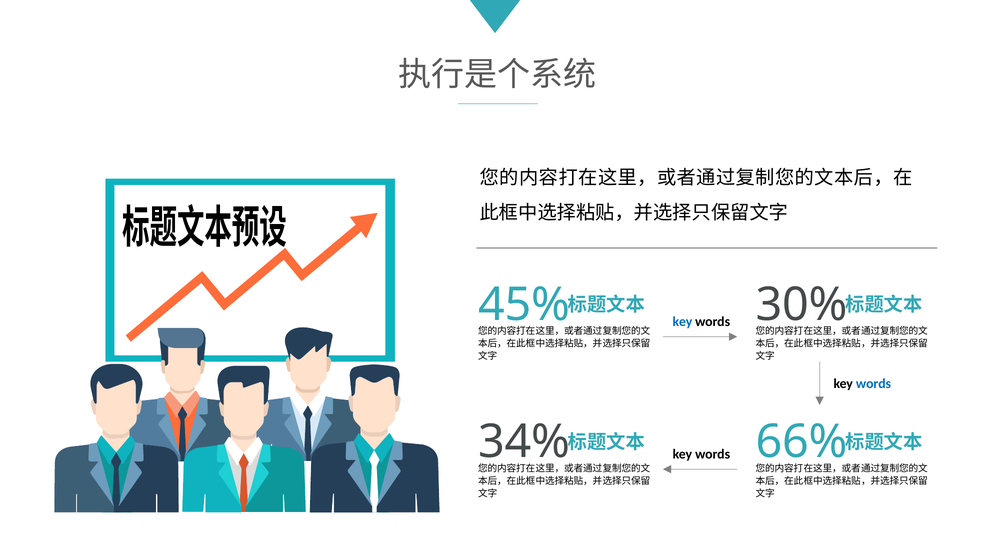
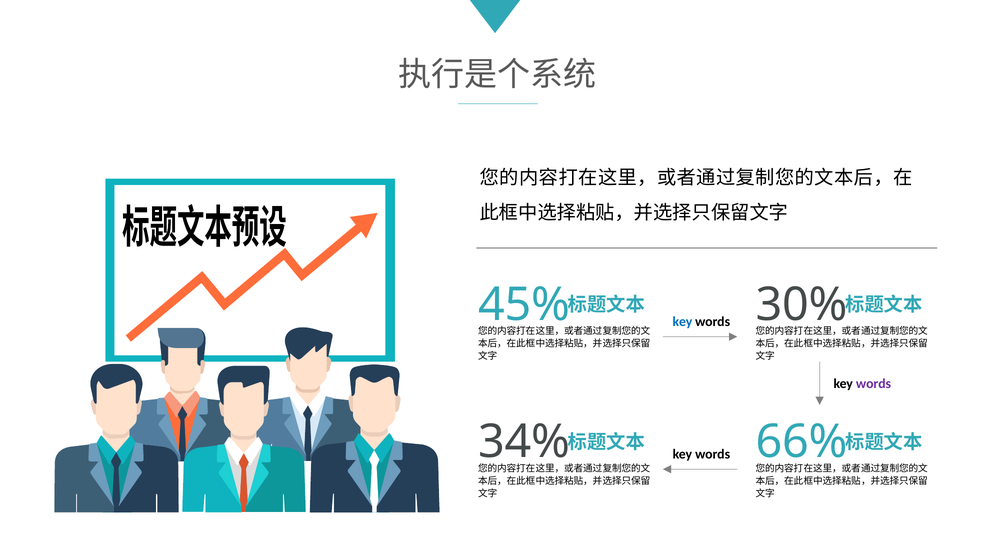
words at (874, 384) colour: blue -> purple
